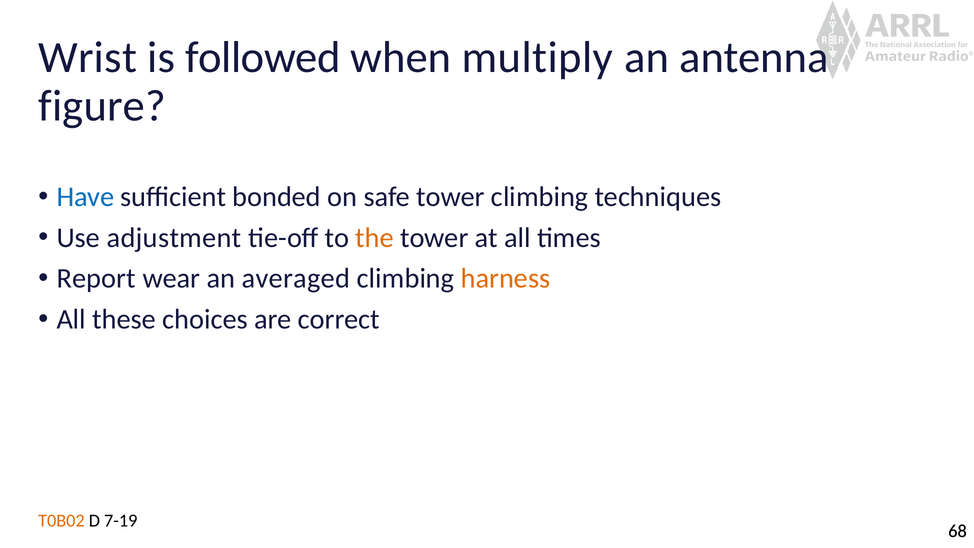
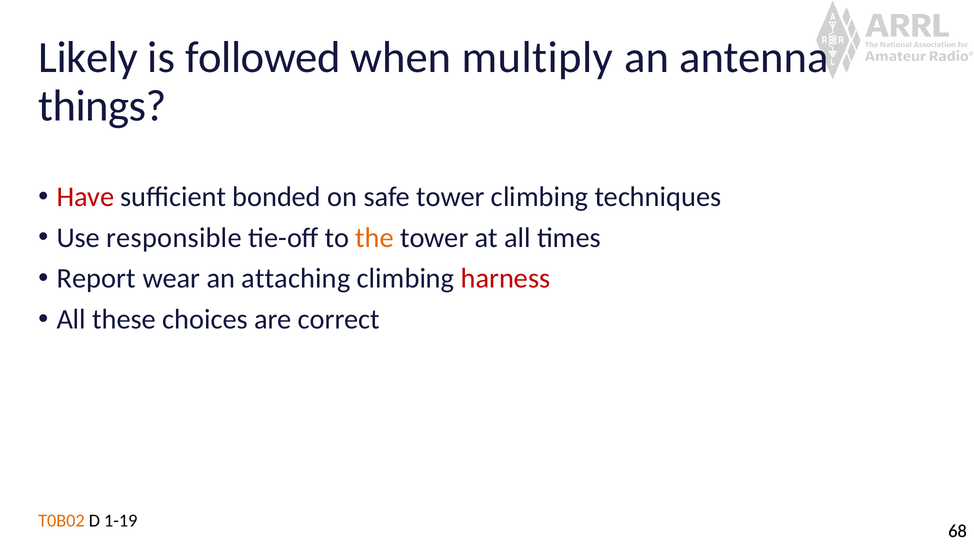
Wrist: Wrist -> Likely
figure: figure -> things
Have colour: blue -> red
adjustment: adjustment -> responsible
averaged: averaged -> attaching
harness colour: orange -> red
7-19: 7-19 -> 1-19
